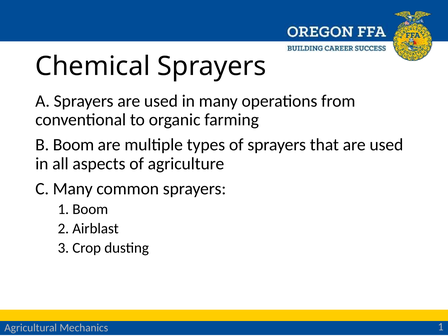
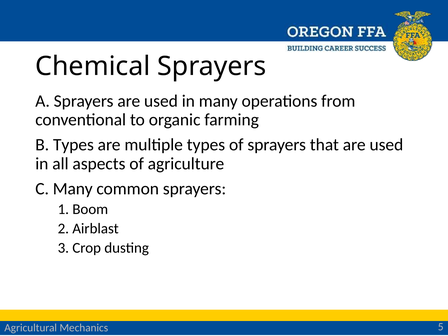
B Boom: Boom -> Types
Mechanics 1: 1 -> 5
